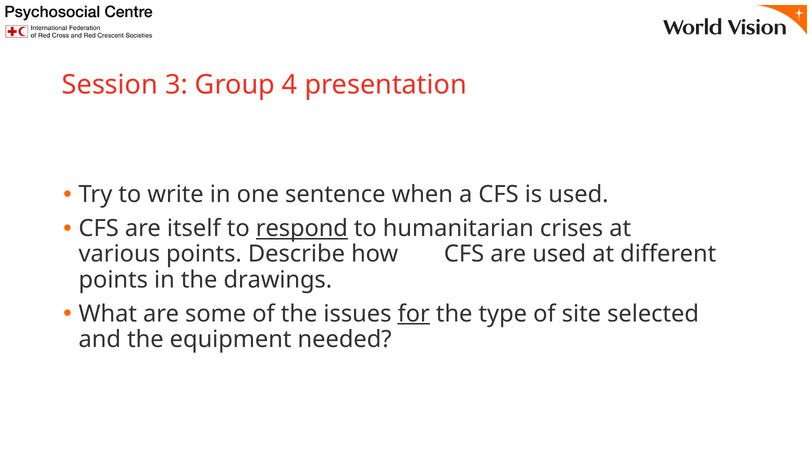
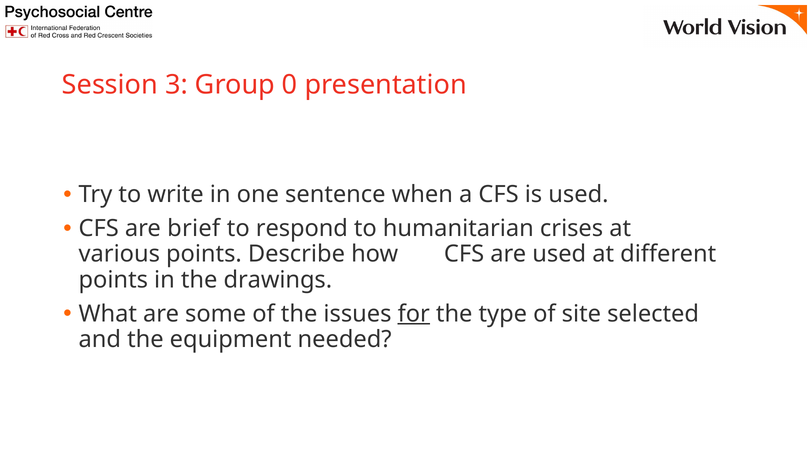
4: 4 -> 0
itself: itself -> brief
respond underline: present -> none
